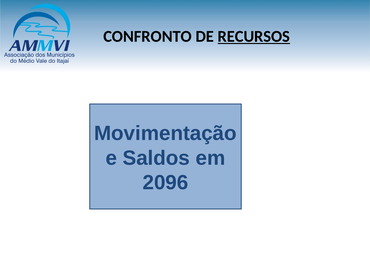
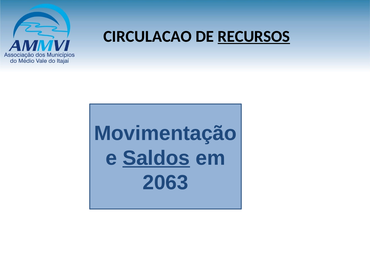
CONFRONTO: CONFRONTO -> CIRCULACAO
Saldos underline: none -> present
2096: 2096 -> 2063
